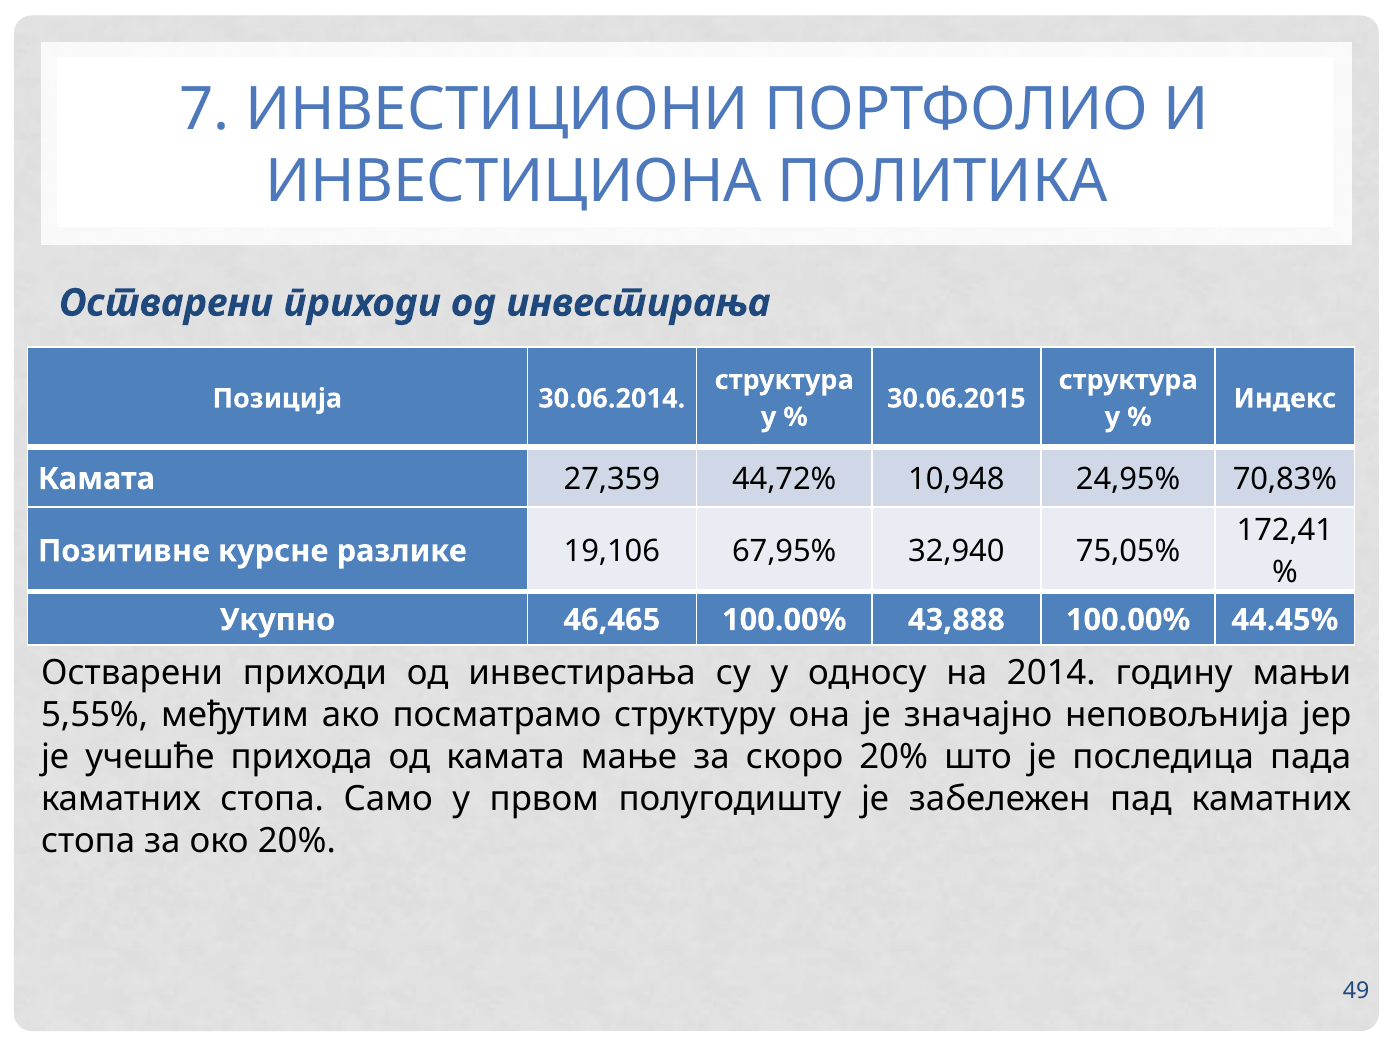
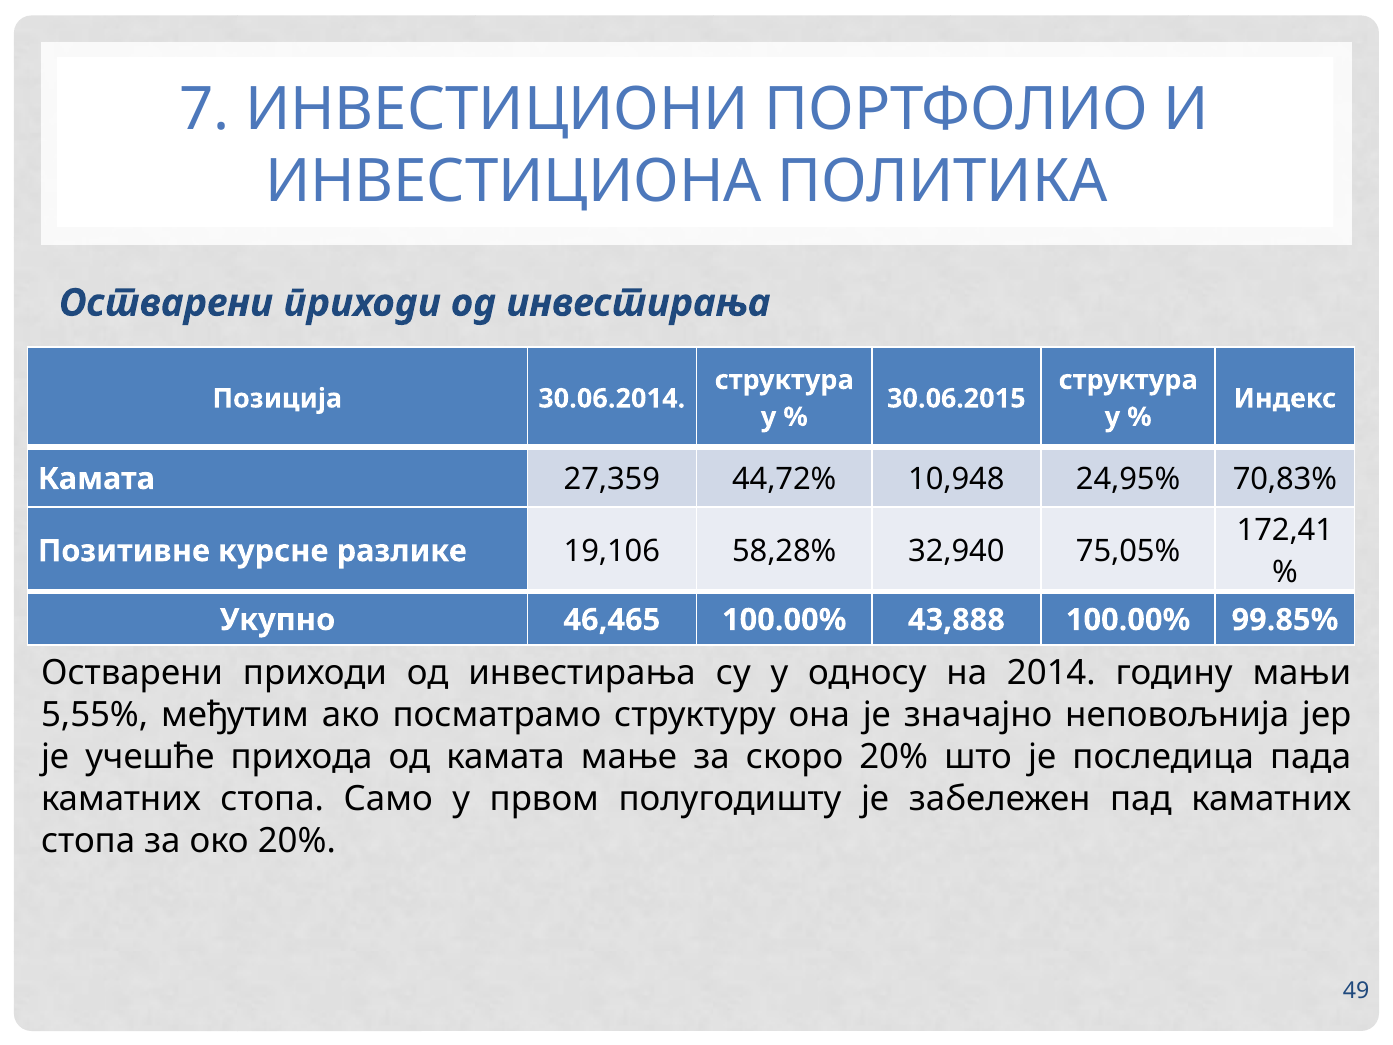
67,95%: 67,95% -> 58,28%
44.45%: 44.45% -> 99.85%
